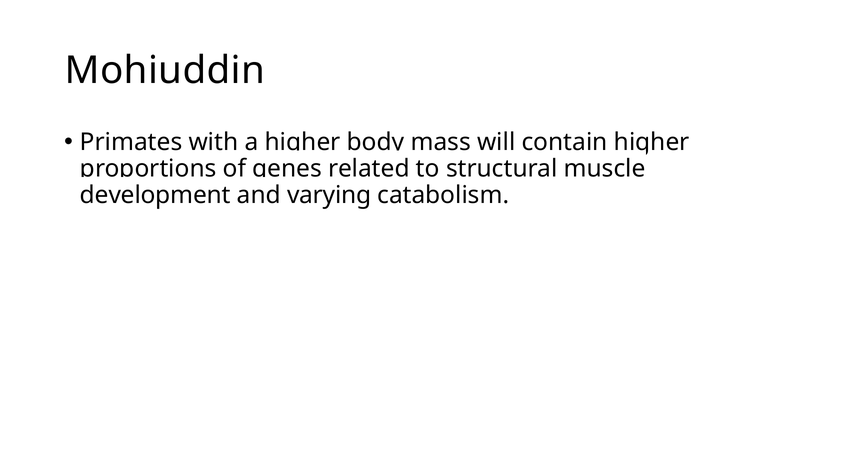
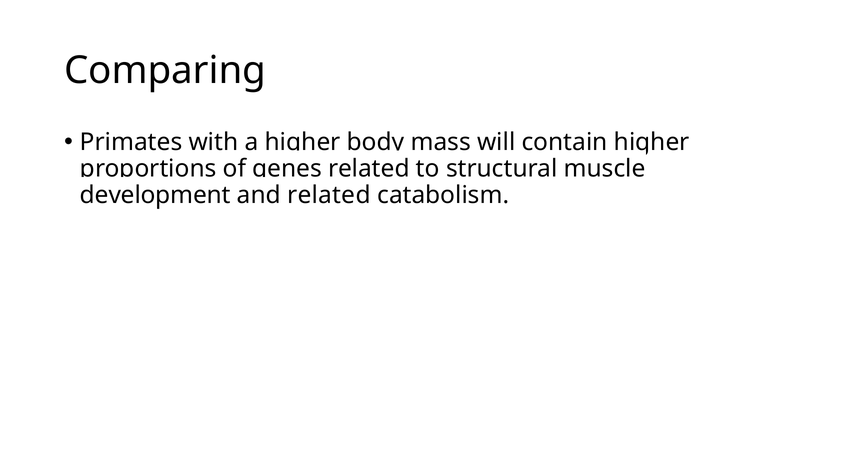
Mohiuddin: Mohiuddin -> Comparing
and varying: varying -> related
